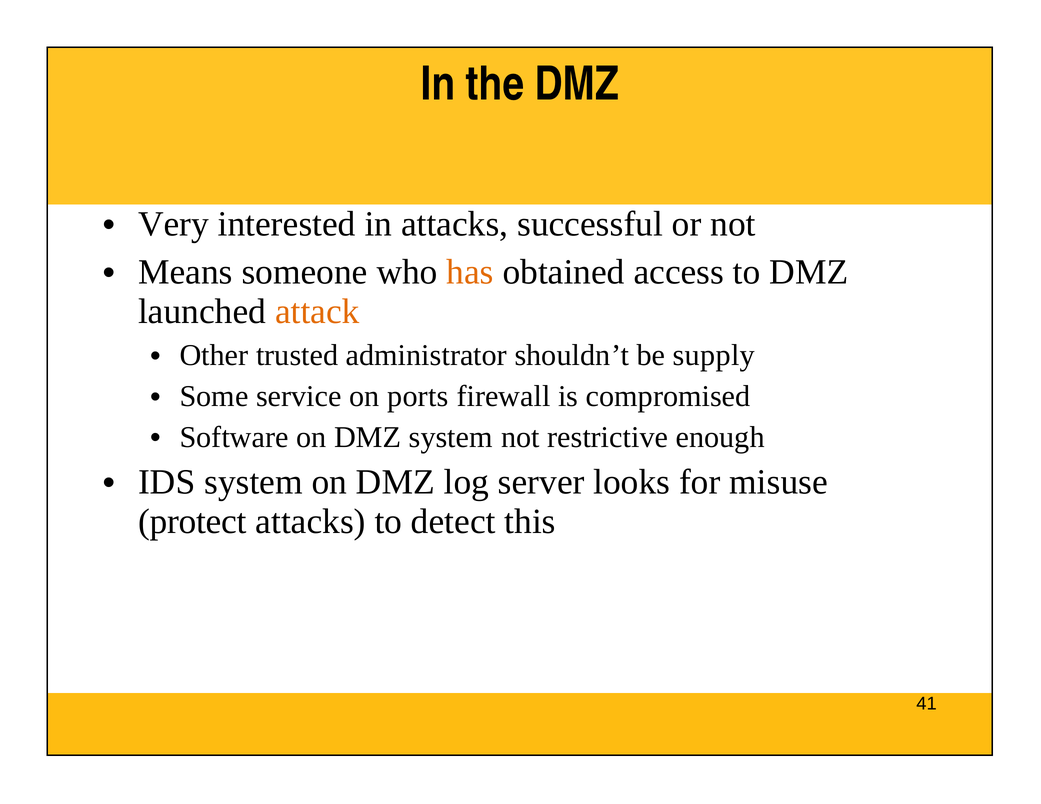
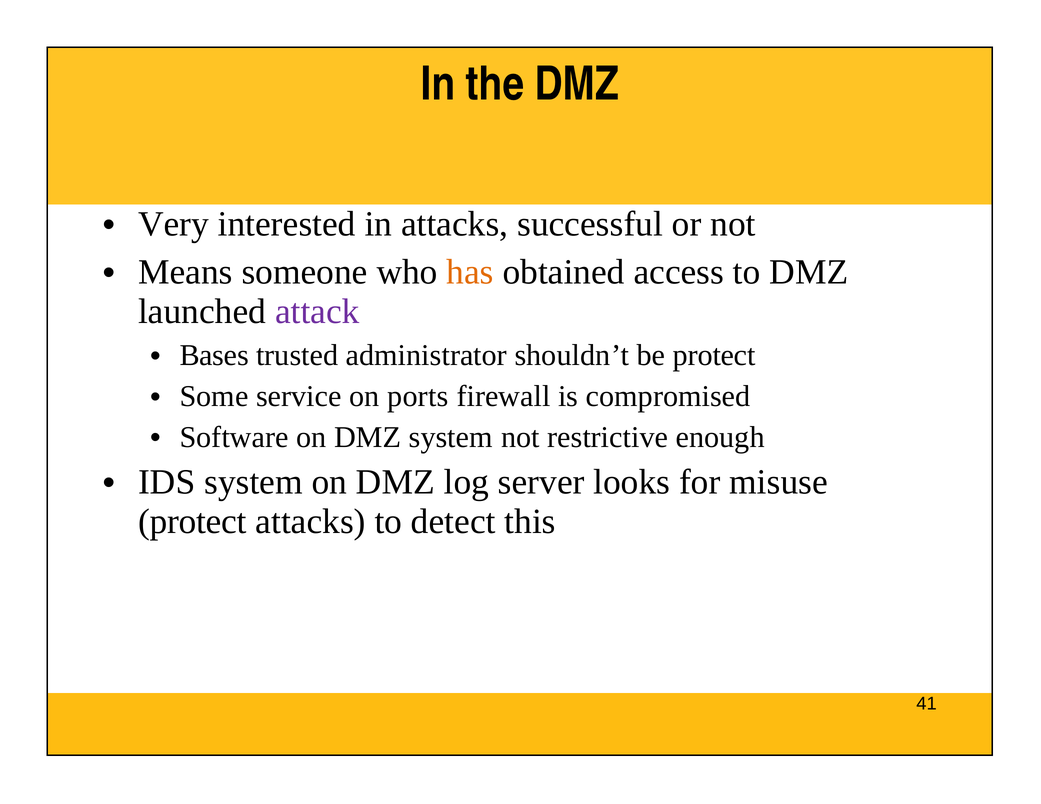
attack colour: orange -> purple
Other: Other -> Bases
be supply: supply -> protect
